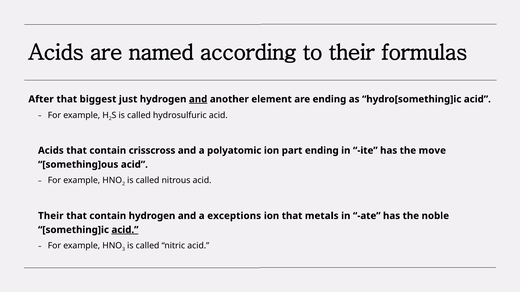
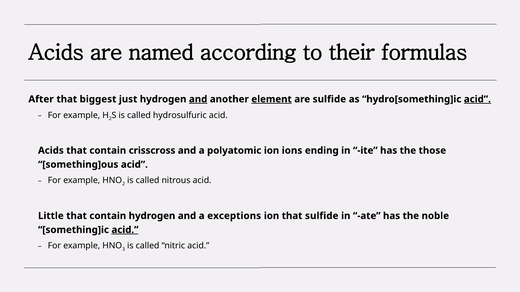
element underline: none -> present
are ending: ending -> sulfide
acid at (477, 99) underline: none -> present
part: part -> ions
move: move -> those
Their at (51, 216): Their -> Little
that metals: metals -> sulfide
